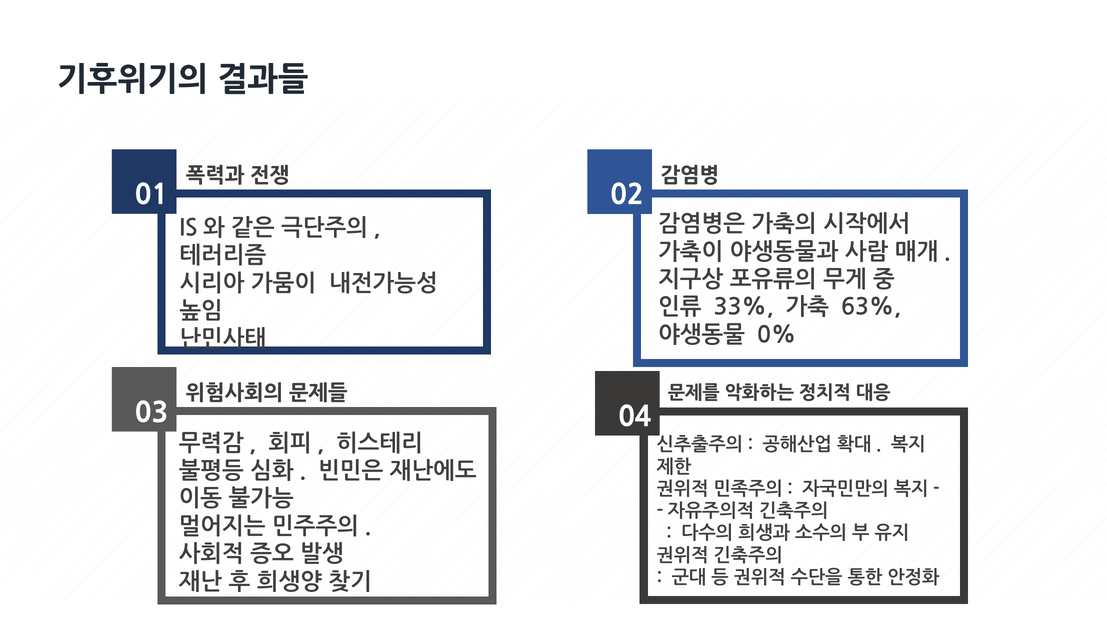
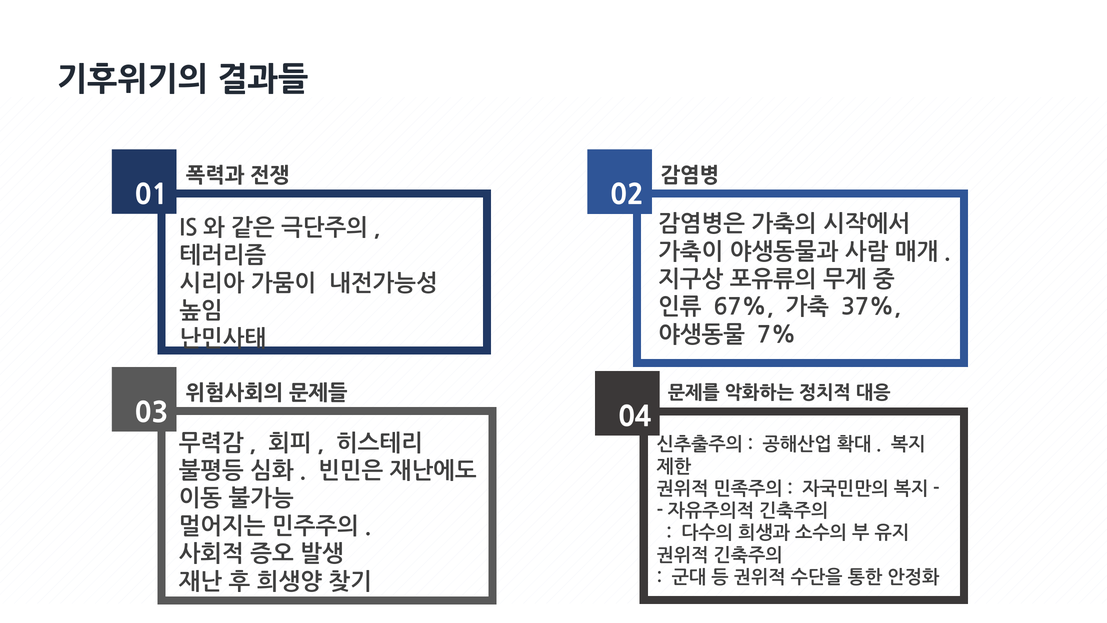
33%: 33% -> 67%
63%: 63% -> 37%
0%: 0% -> 7%
